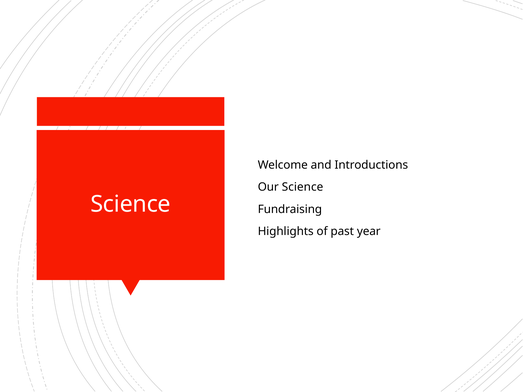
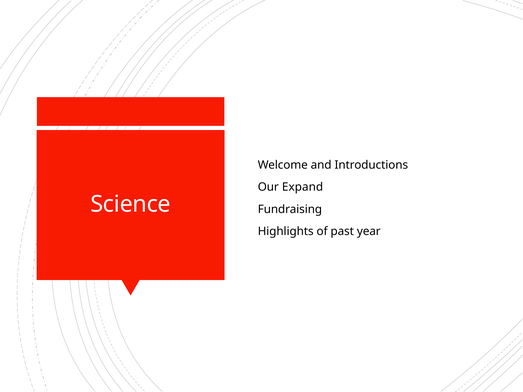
Our Science: Science -> Expand
